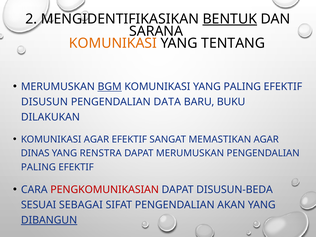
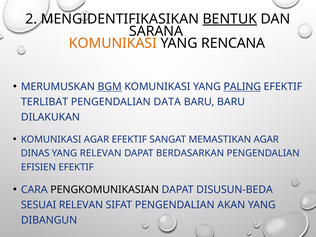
TENTANG: TENTANG -> RENCANA
PALING at (242, 87) underline: none -> present
DISUSUN: DISUSUN -> TERLIBAT
BARU BUKU: BUKU -> BARU
YANG RENSTRA: RENSTRA -> RELEVAN
DAPAT MERUMUSKAN: MERUMUSKAN -> BERDASARKAN
PALING at (38, 167): PALING -> EFISIEN
PENGKOMUNIKASIAN colour: red -> black
SESUAI SEBAGAI: SEBAGAI -> RELEVAN
DIBANGUN underline: present -> none
